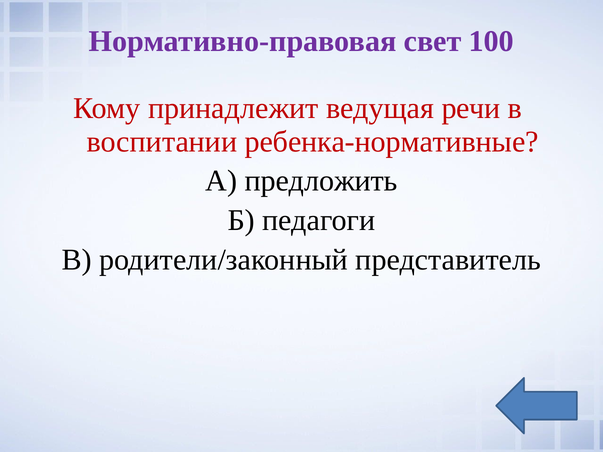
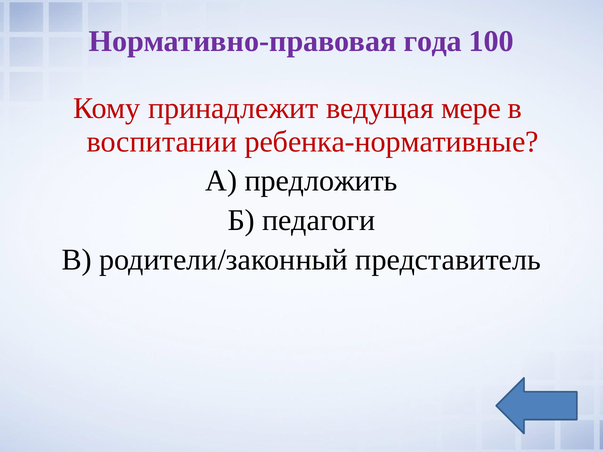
свет: свет -> года
речи: речи -> мере
